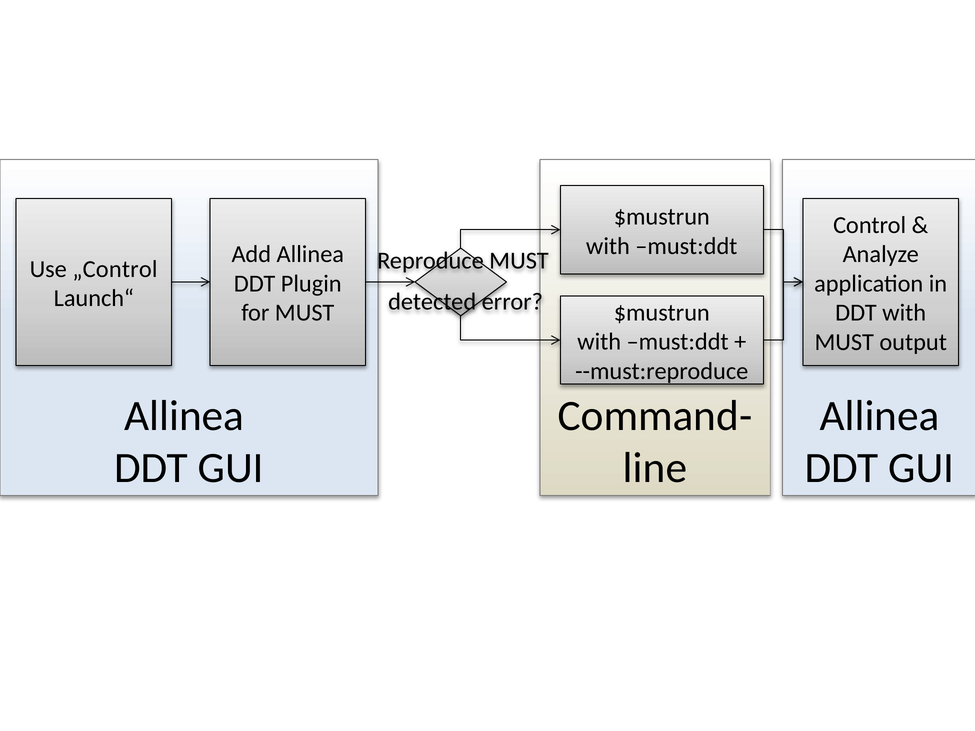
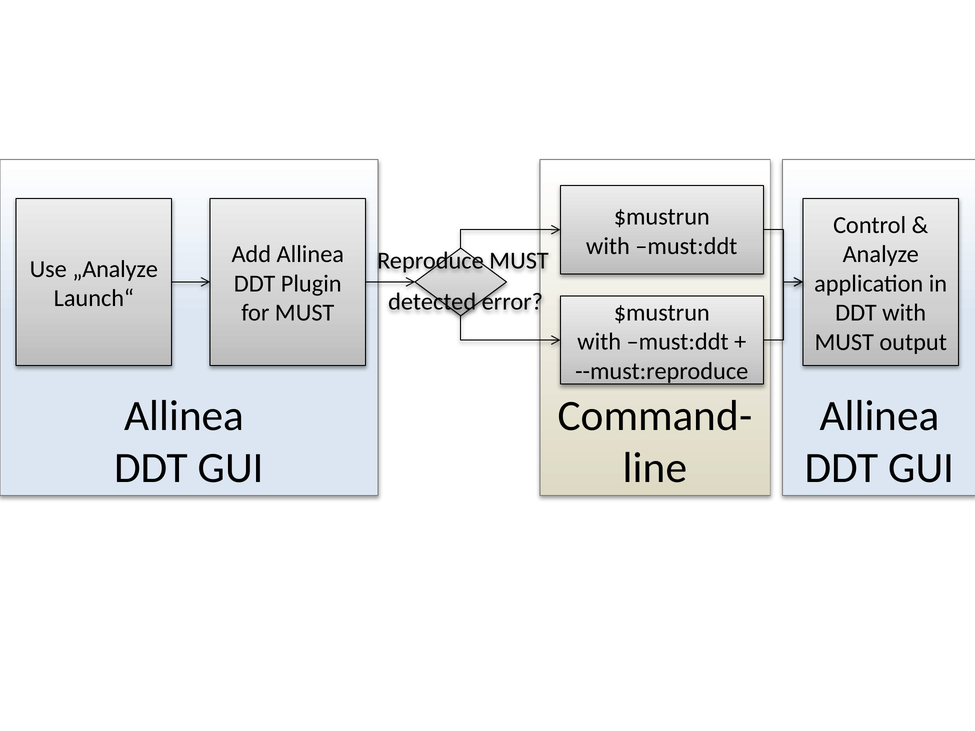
„Control: „Control -> „Analyze
